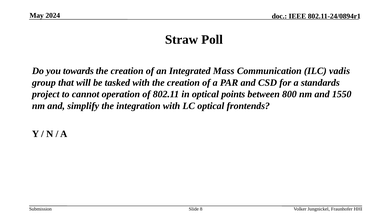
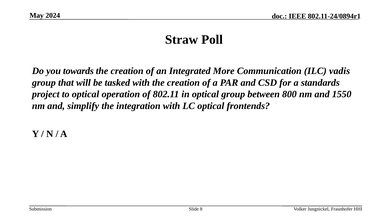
Mass: Mass -> More
to cannot: cannot -> optical
optical points: points -> group
